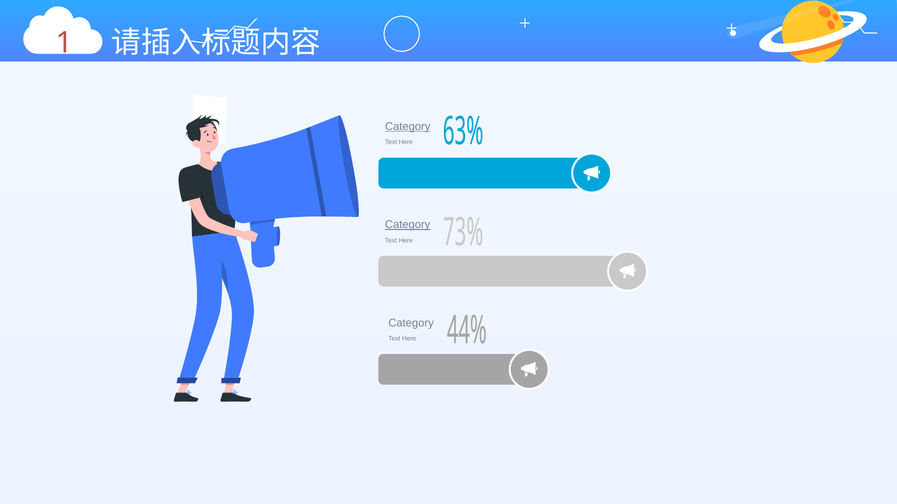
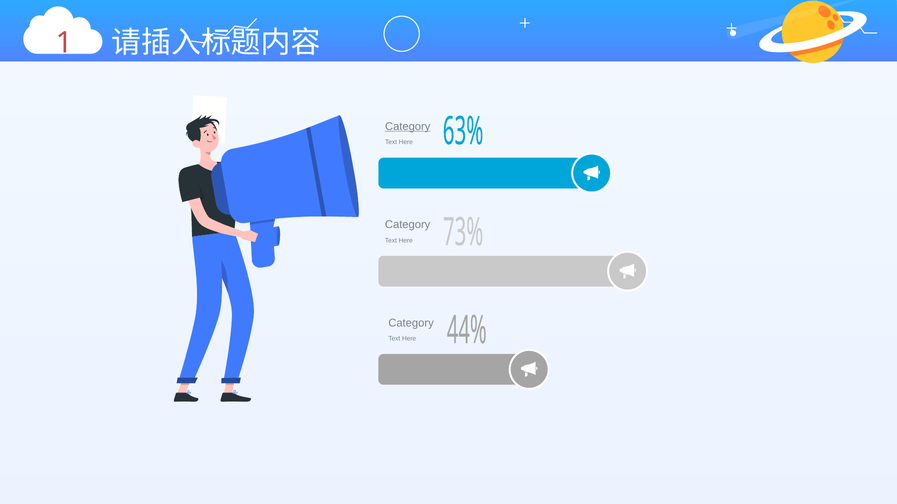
Category at (408, 225) underline: present -> none
